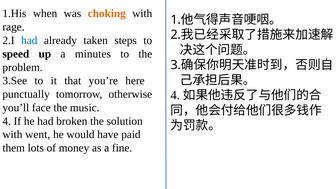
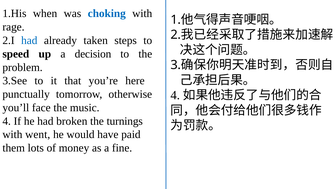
choking colour: orange -> blue
minutes: minutes -> decision
solution: solution -> turnings
